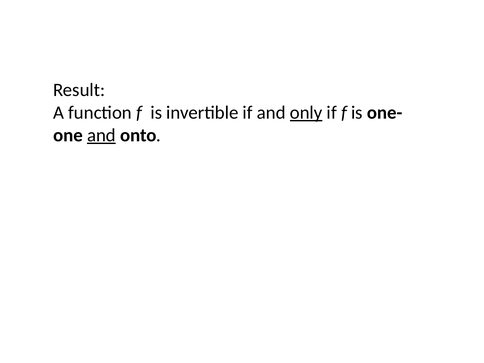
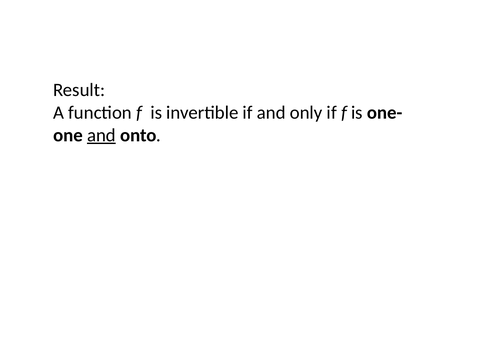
only underline: present -> none
